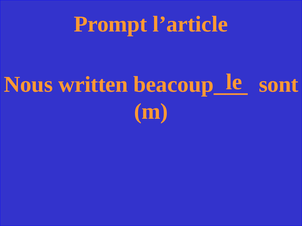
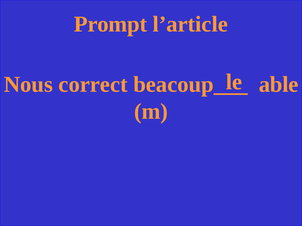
written: written -> correct
sont: sont -> able
